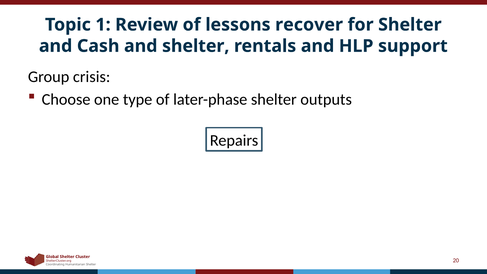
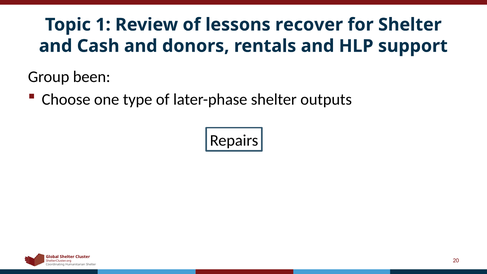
and shelter: shelter -> donors
crisis: crisis -> been
